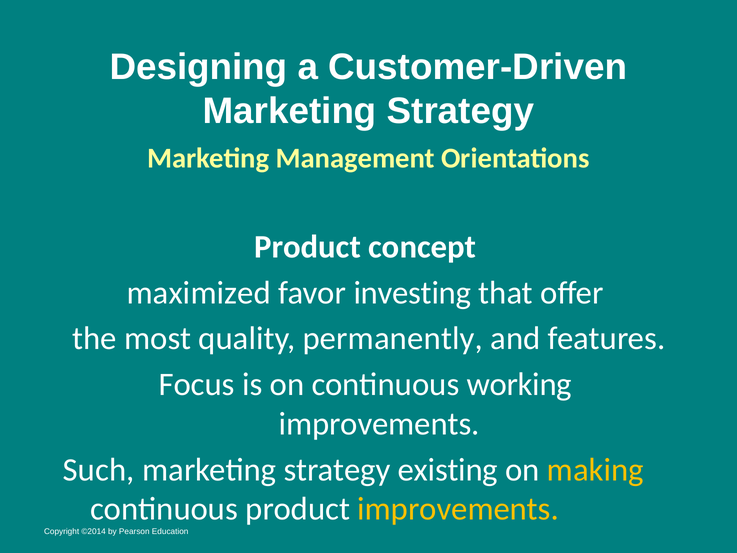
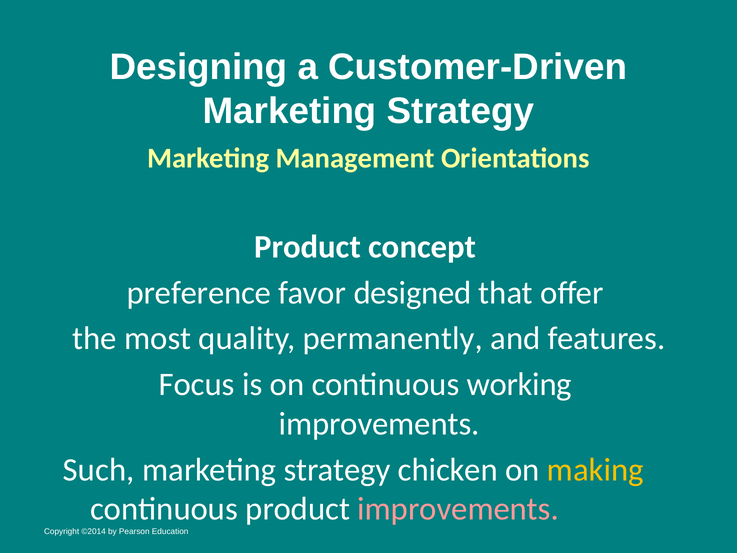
maximized: maximized -> preference
investing: investing -> designed
existing: existing -> chicken
improvements at (458, 509) colour: yellow -> pink
